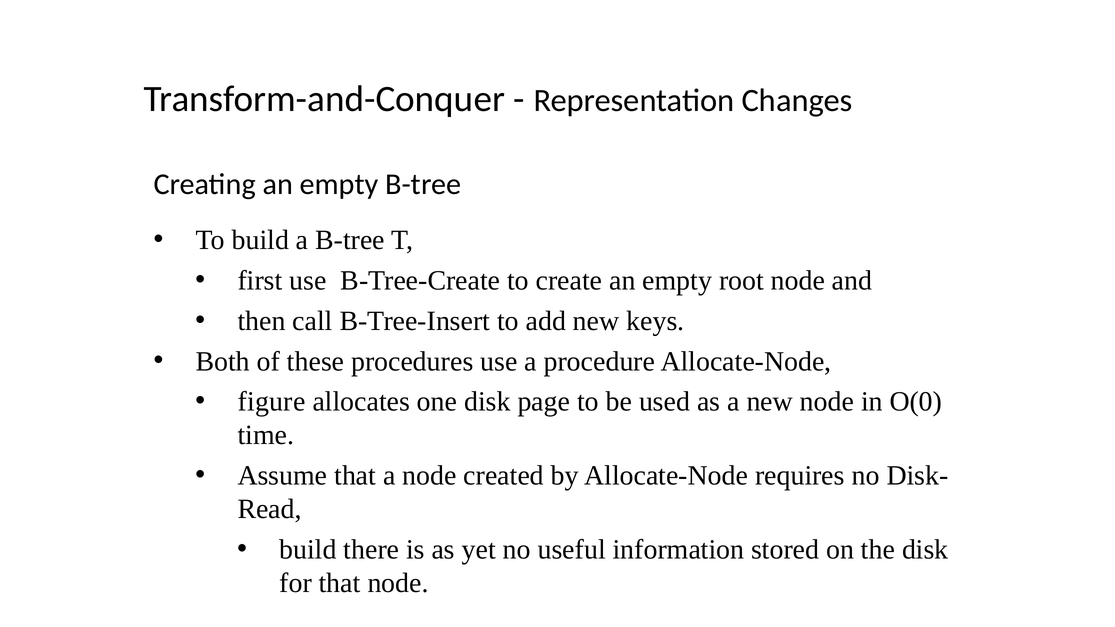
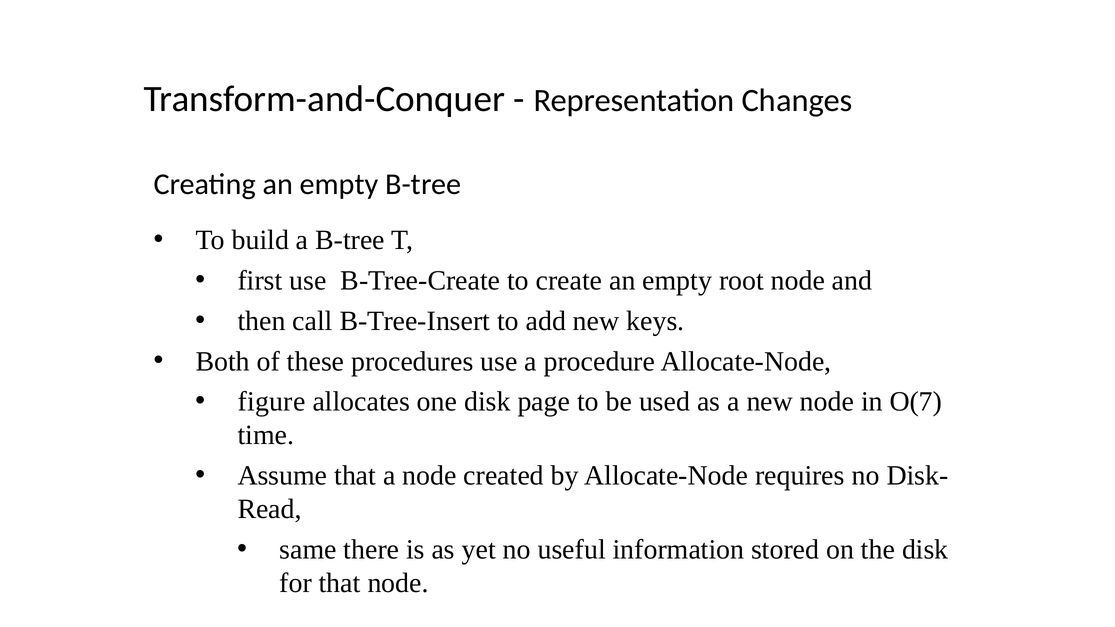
O(0: O(0 -> O(7
build at (308, 550): build -> same
